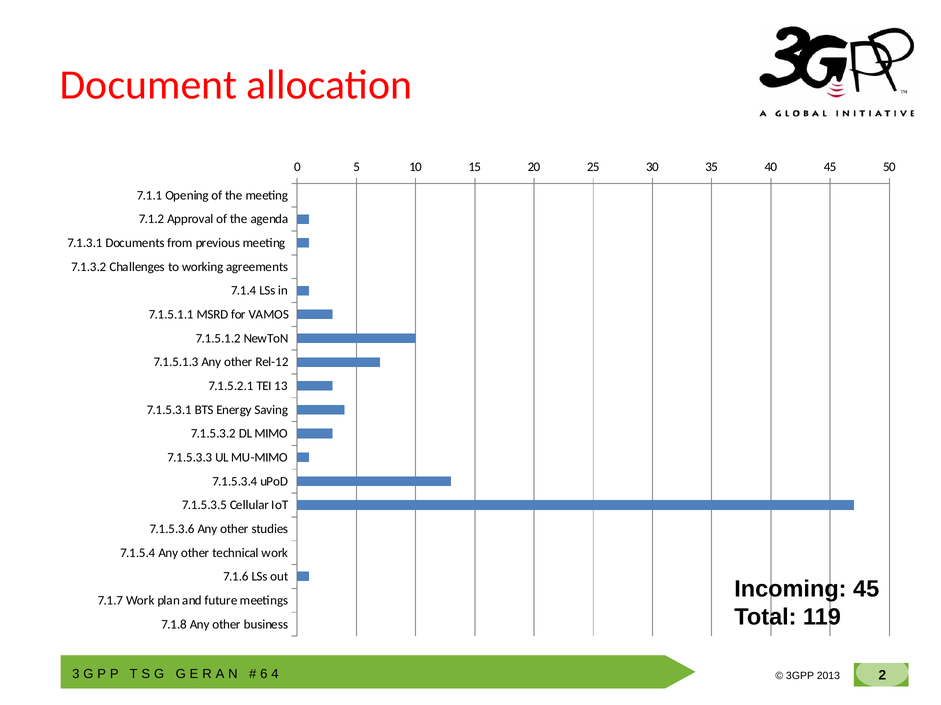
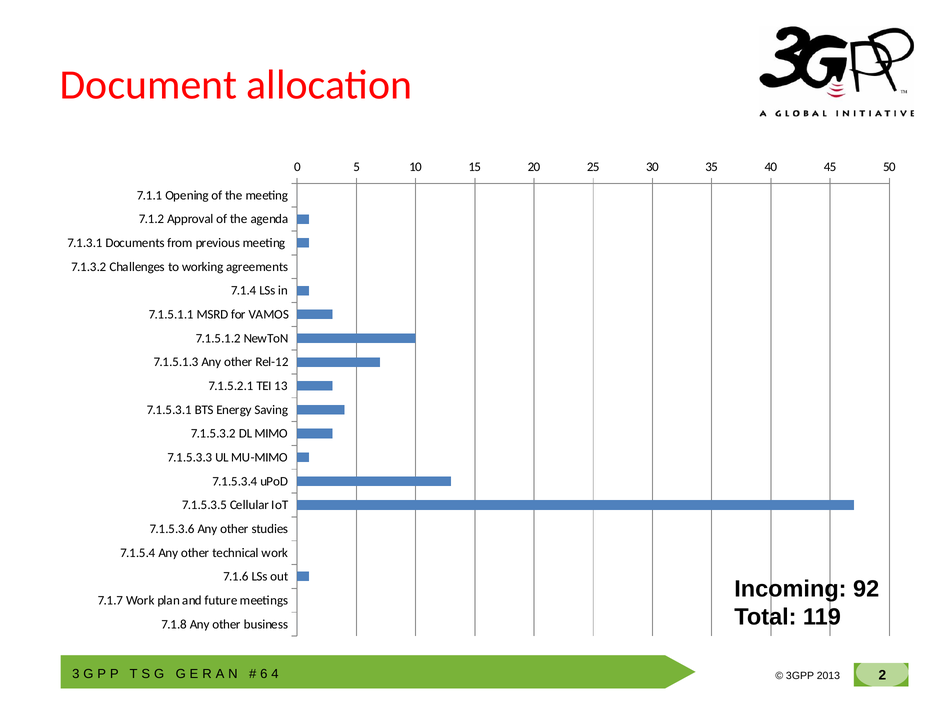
Incoming 45: 45 -> 92
